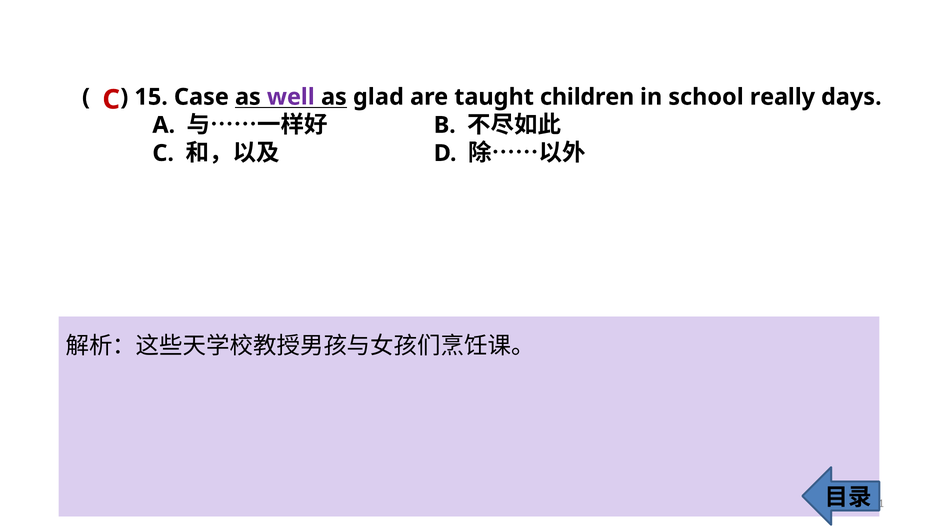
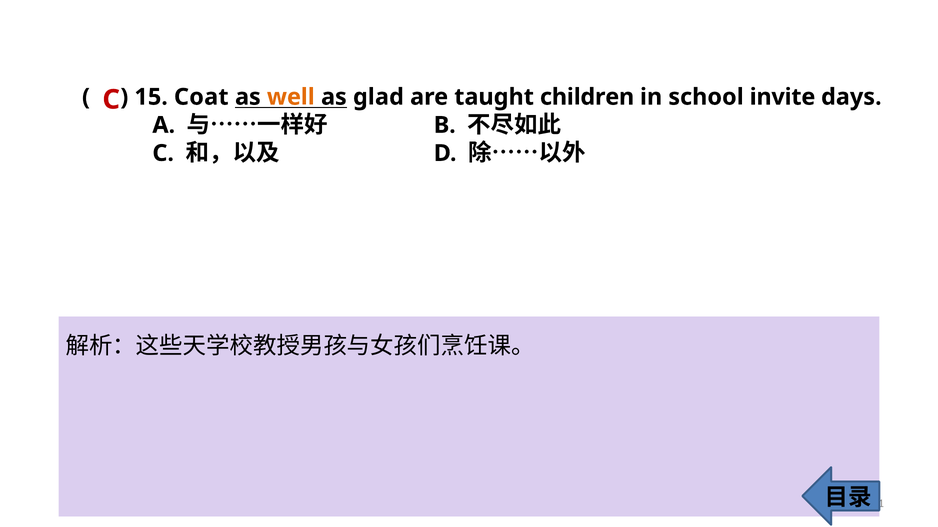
Case: Case -> Coat
well colour: purple -> orange
really: really -> invite
